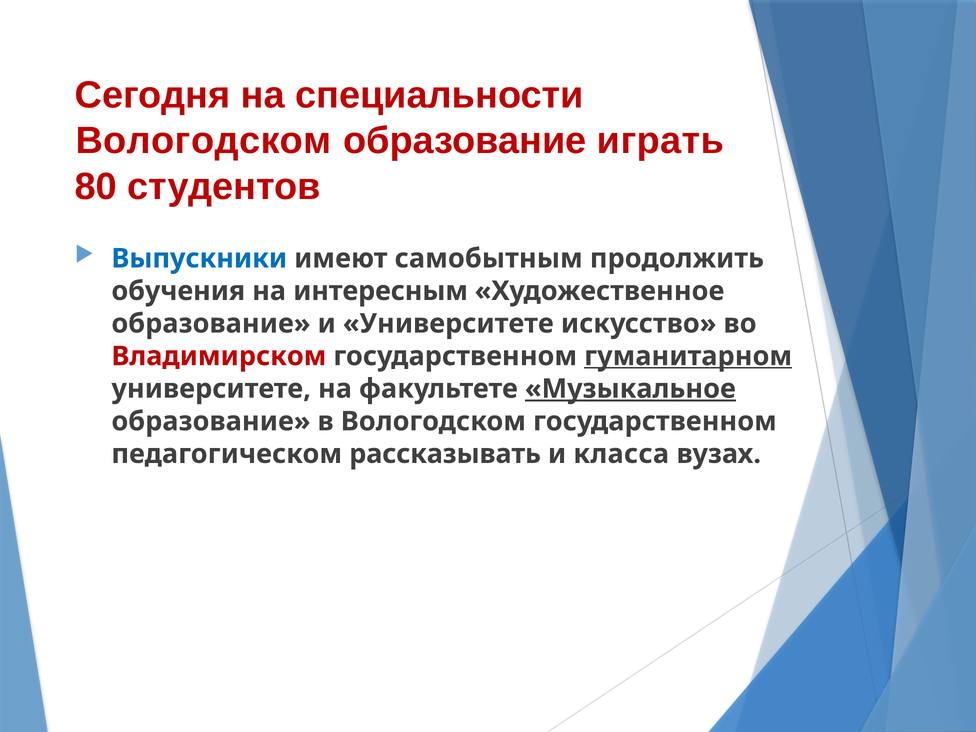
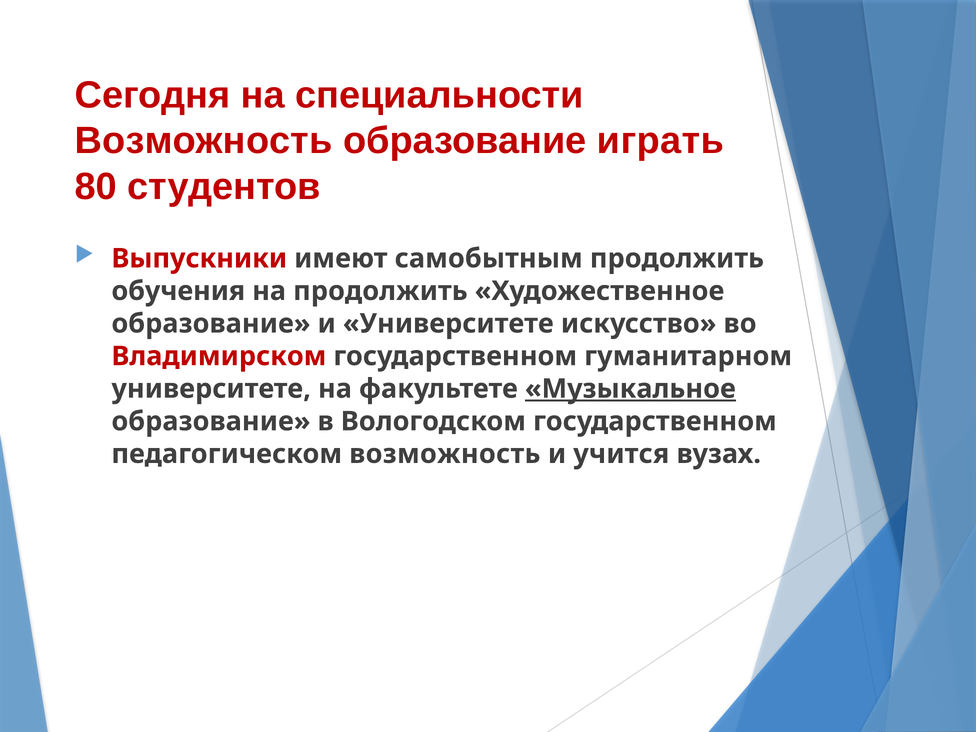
Вологодском at (204, 141): Вологодском -> Возможность
Выпускники colour: blue -> red
на интересным: интересным -> продолжить
гуманитарном underline: present -> none
педагогическом рассказывать: рассказывать -> возможность
класса: класса -> учится
